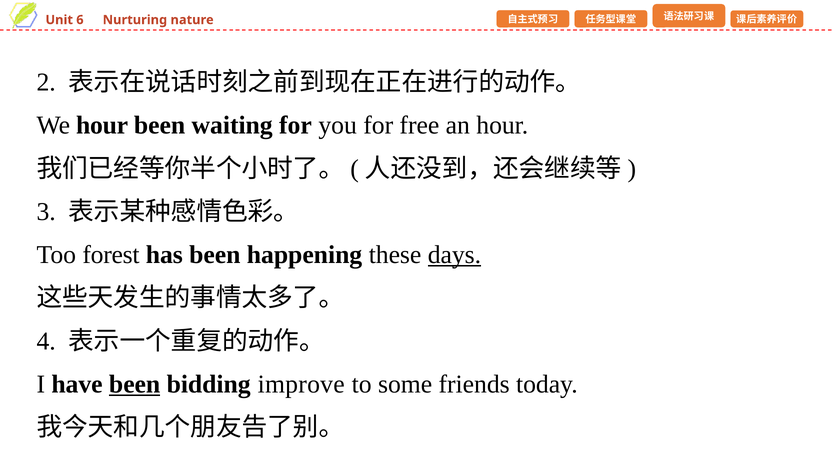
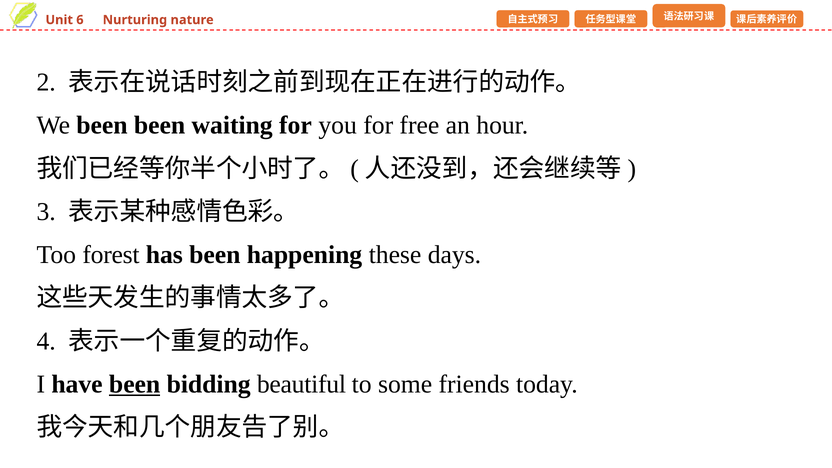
We hour: hour -> been
days underline: present -> none
improve: improve -> beautiful
